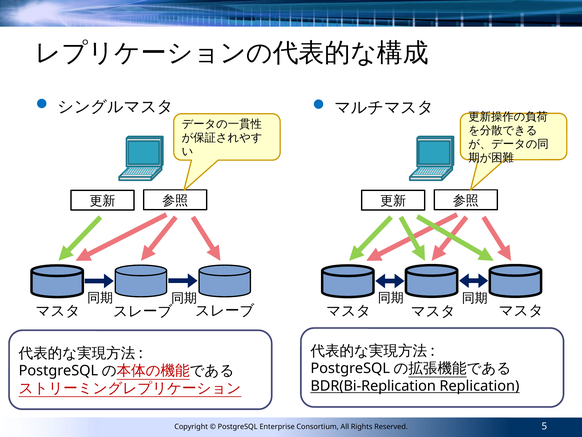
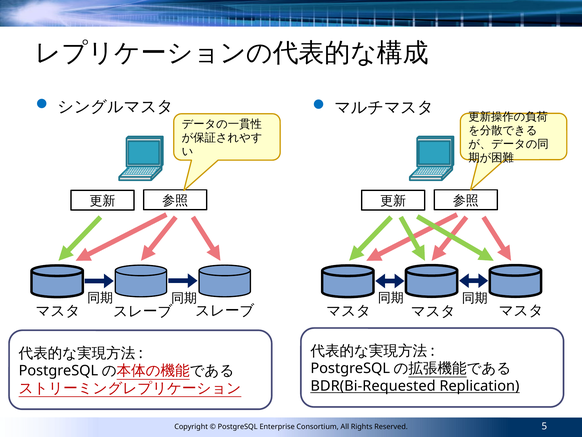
BDR(Bi-Replication: BDR(Bi-Replication -> BDR(Bi-Requested
